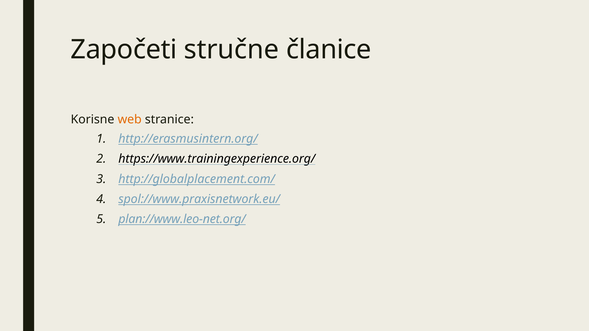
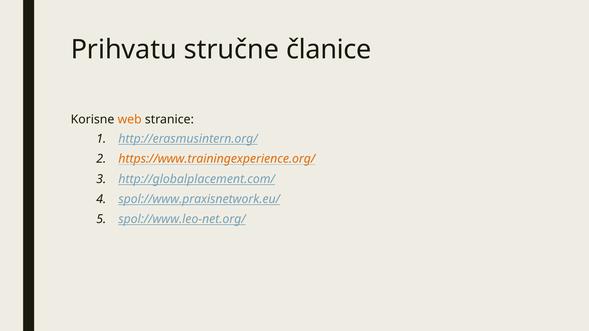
Započeti: Započeti -> Prihvatu
https://www.trainingexperience.org/ colour: black -> orange
plan://www.leo-net.org/: plan://www.leo-net.org/ -> spol://www.leo-net.org/
